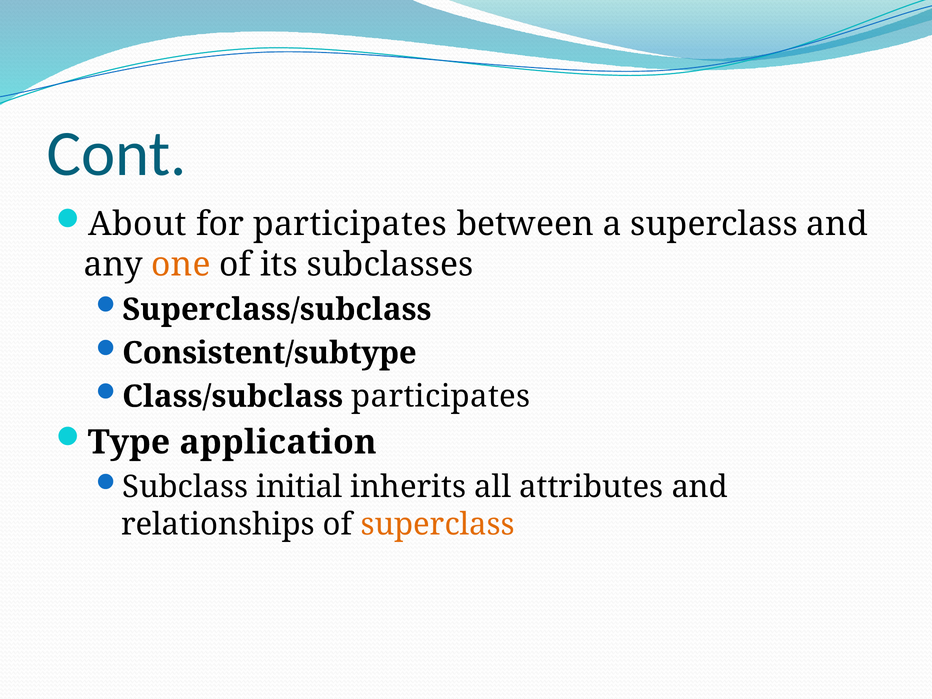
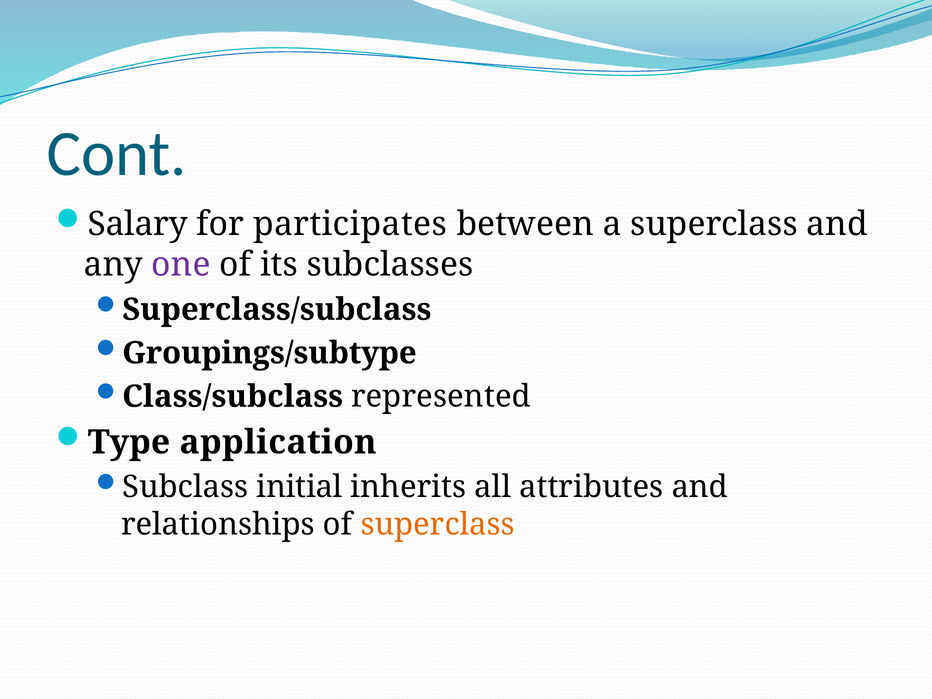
About: About -> Salary
one colour: orange -> purple
Consistent/subtype: Consistent/subtype -> Groupings/subtype
Class/subclass participates: participates -> represented
